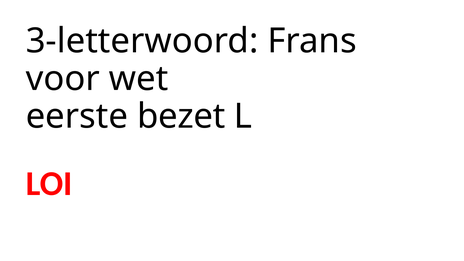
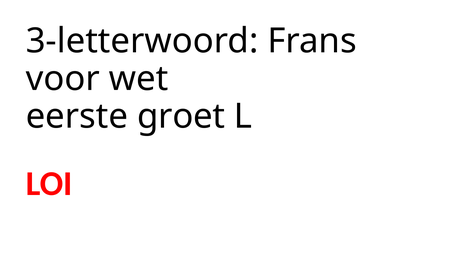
bezet: bezet -> groet
